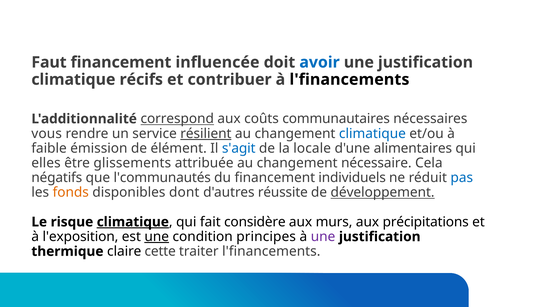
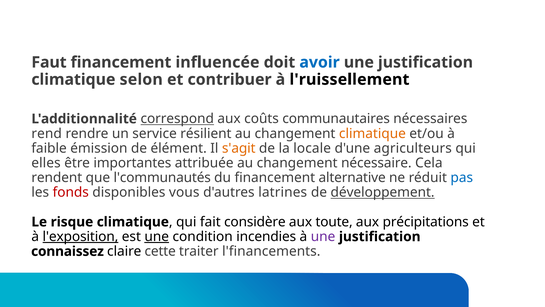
récifs: récifs -> selon
à l'financements: l'financements -> l'ruissellement
vous: vous -> rend
résilient underline: present -> none
climatique at (372, 133) colour: blue -> orange
s'agit colour: blue -> orange
alimentaires: alimentaires -> agriculteurs
glissements: glissements -> importantes
négatifs: négatifs -> rendent
individuels: individuels -> alternative
fonds colour: orange -> red
dont: dont -> vous
réussite: réussite -> latrines
climatique at (133, 222) underline: present -> none
murs: murs -> toute
l'exposition underline: none -> present
principes: principes -> incendies
thermique: thermique -> connaissez
